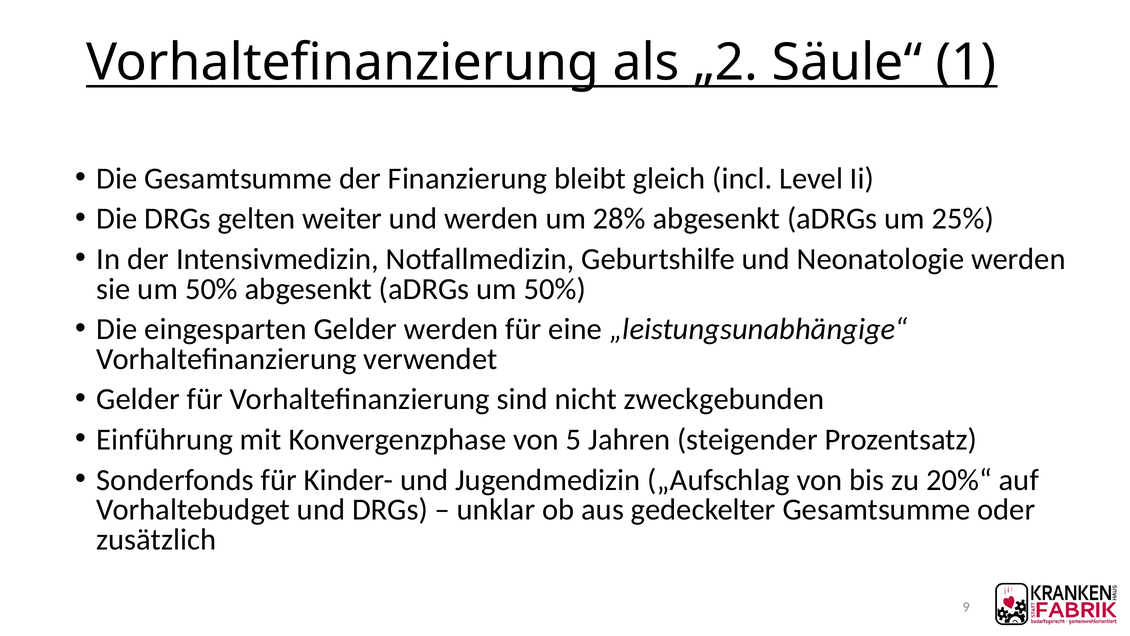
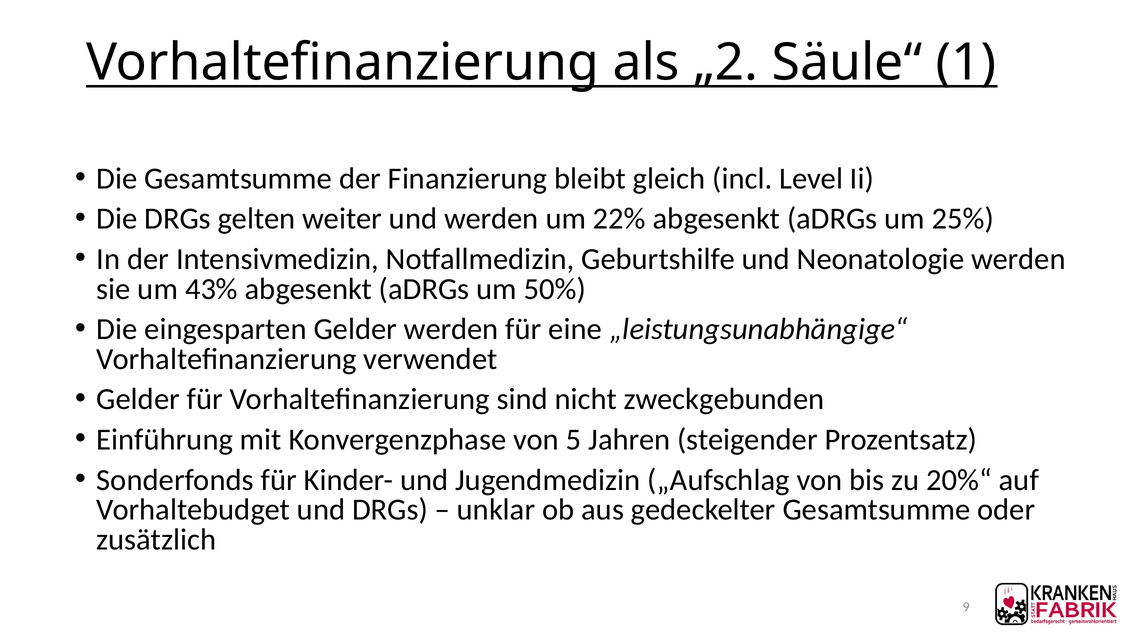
28%: 28% -> 22%
sie um 50%: 50% -> 43%
